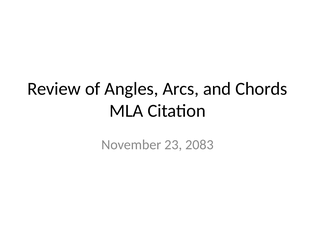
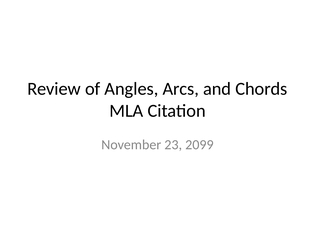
2083: 2083 -> 2099
